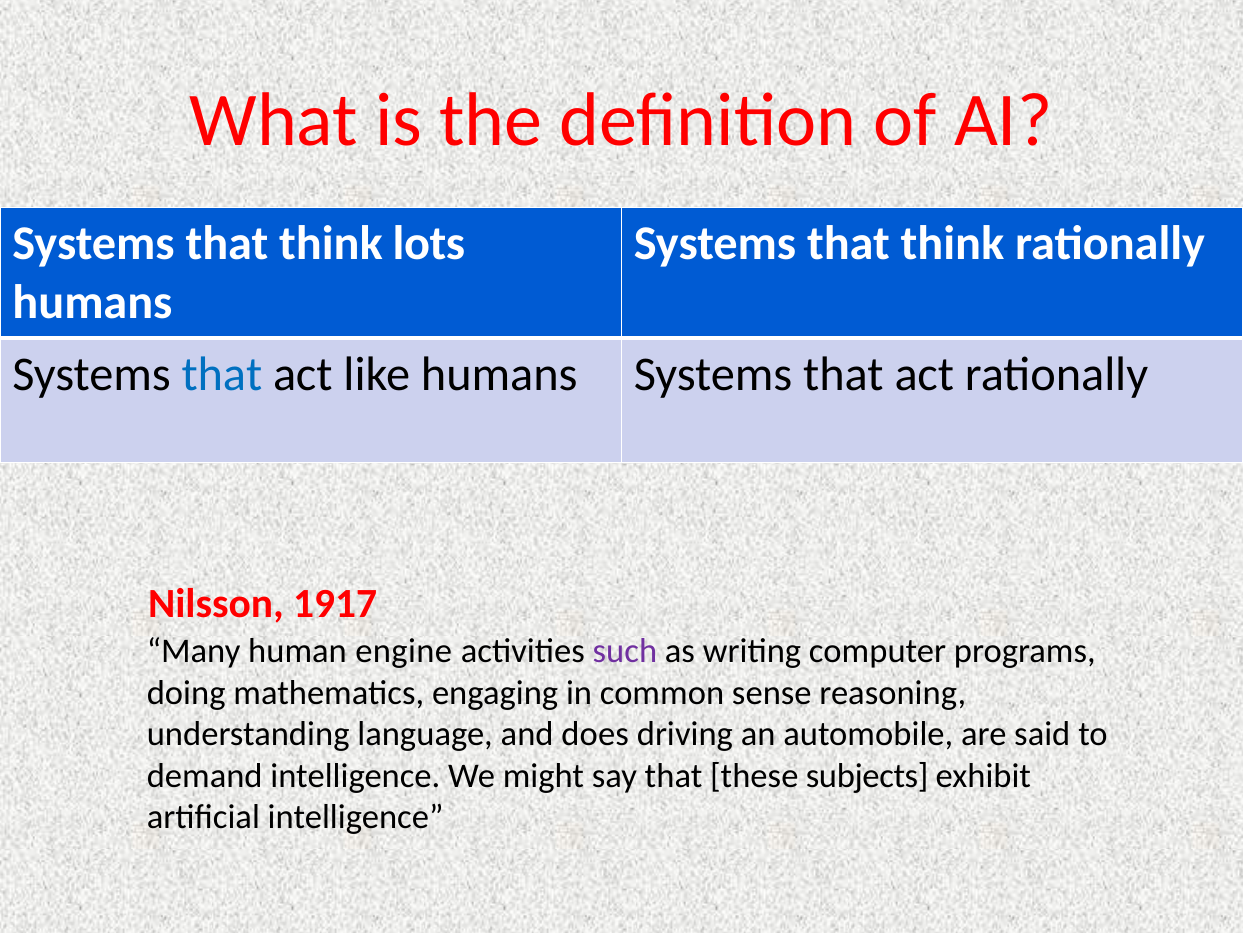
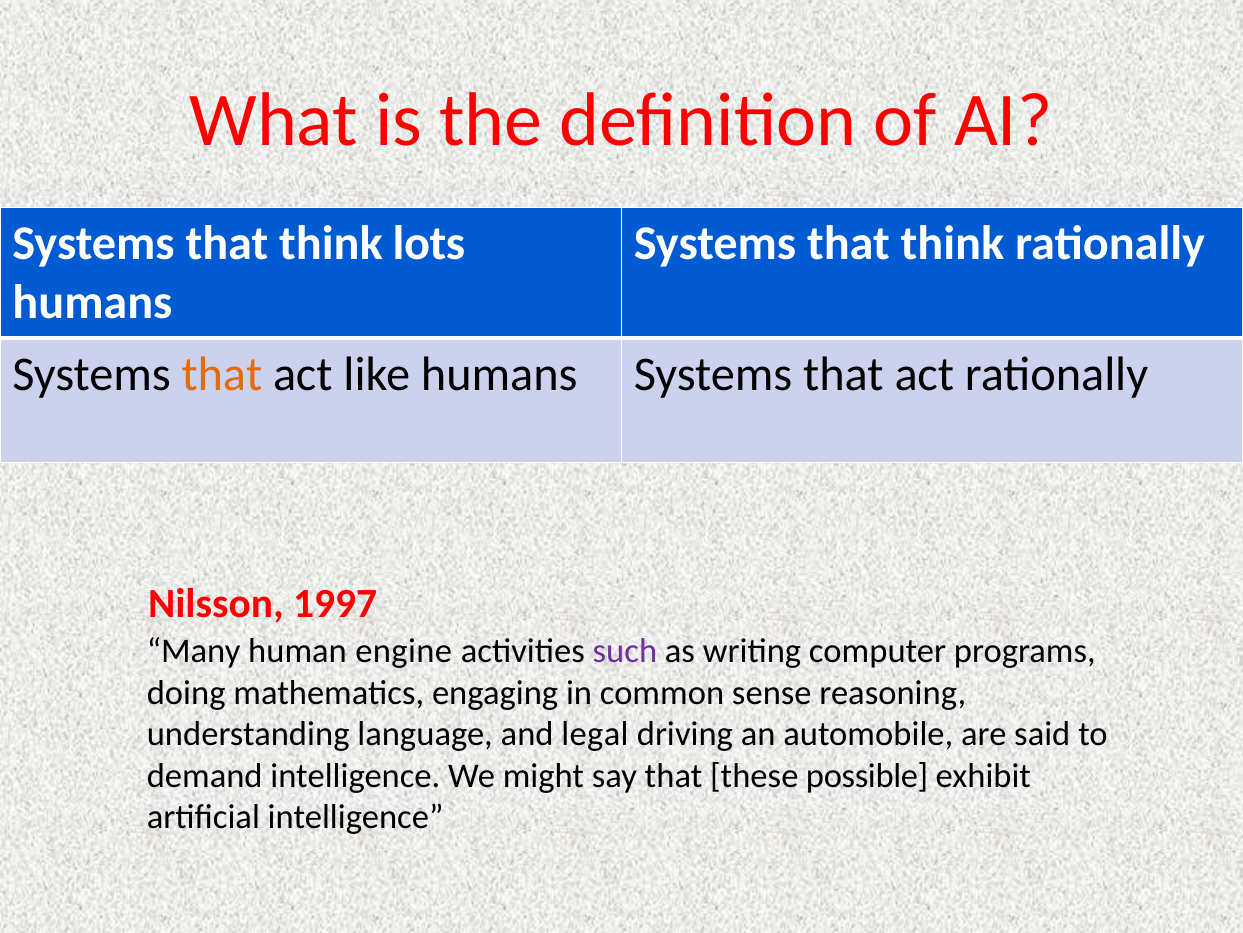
that at (222, 374) colour: blue -> orange
1917: 1917 -> 1997
does: does -> legal
subjects: subjects -> possible
